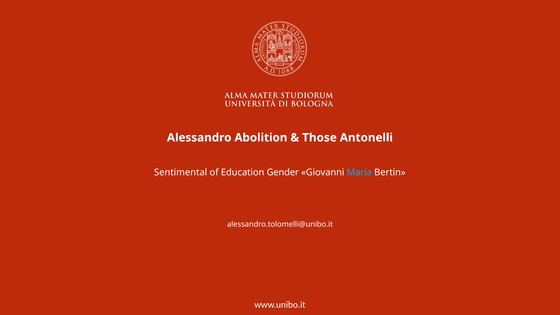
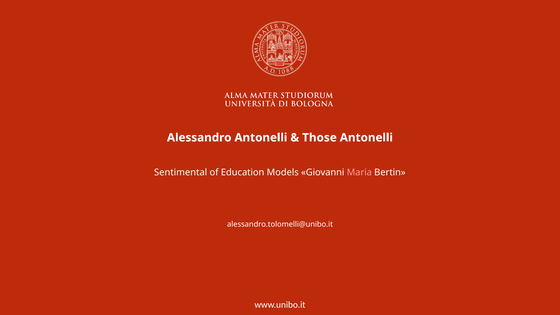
Alessandro Abolition: Abolition -> Antonelli
Gender: Gender -> Models
Maria colour: light blue -> pink
